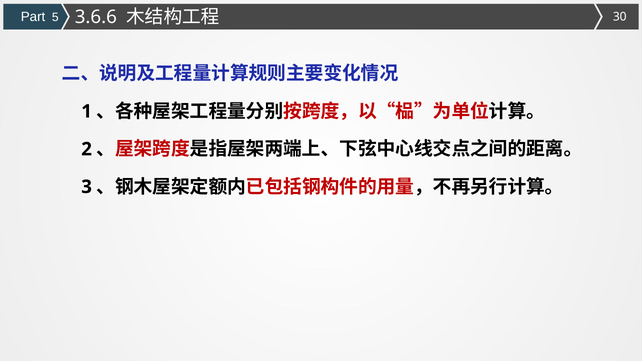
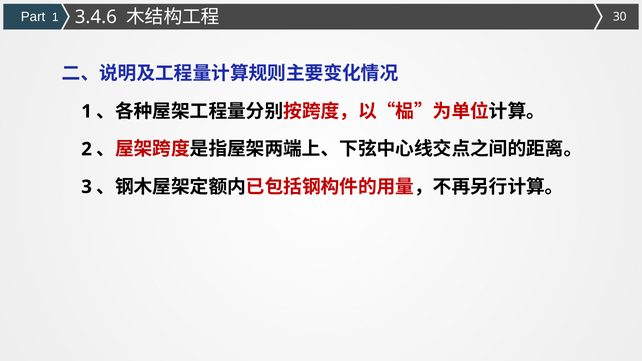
Part 5: 5 -> 1
3.6.6: 3.6.6 -> 3.4.6
